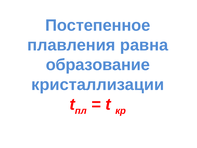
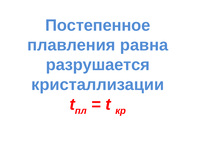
образование: образование -> разрушается
